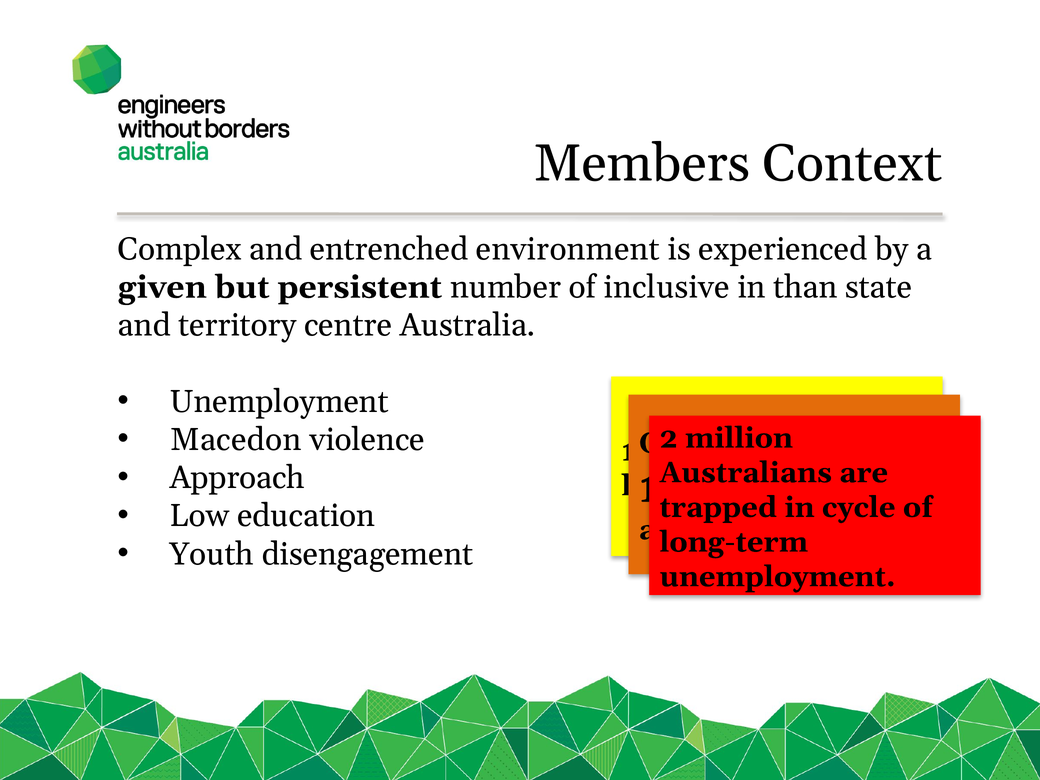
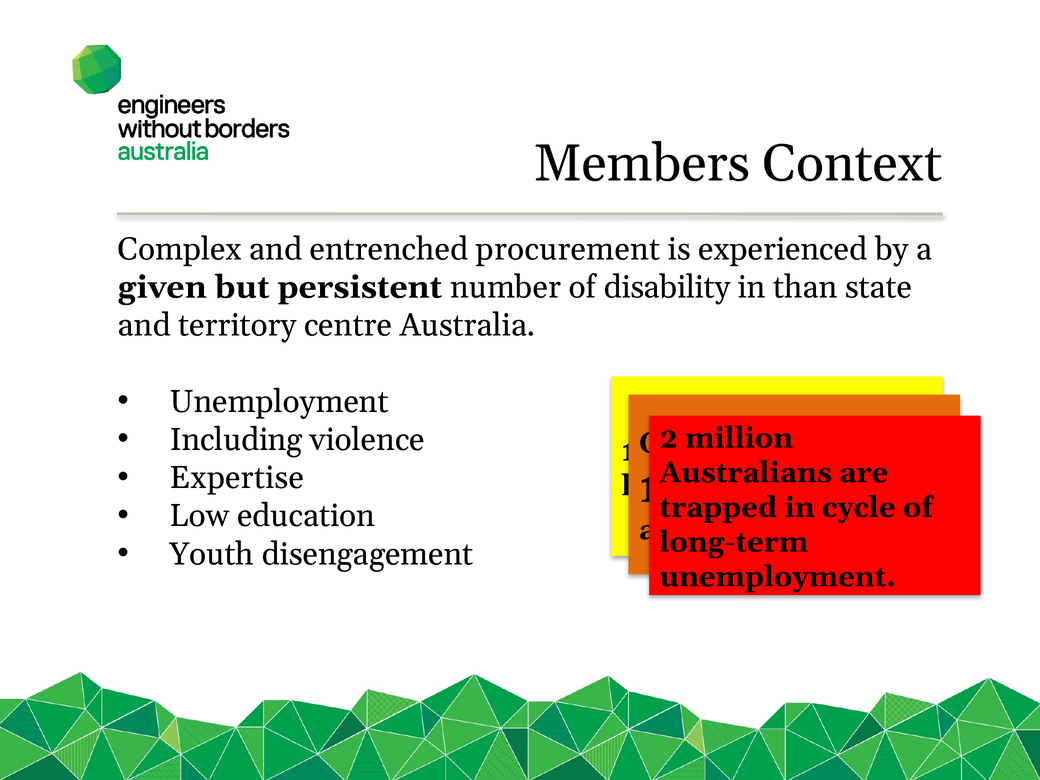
environment: environment -> procurement
inclusive: inclusive -> disability
Macedon: Macedon -> Including
Approach: Approach -> Expertise
